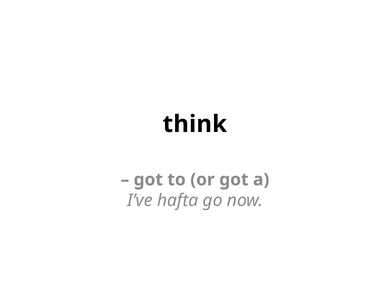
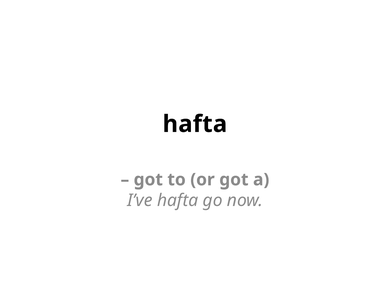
think at (195, 124): think -> hafta
